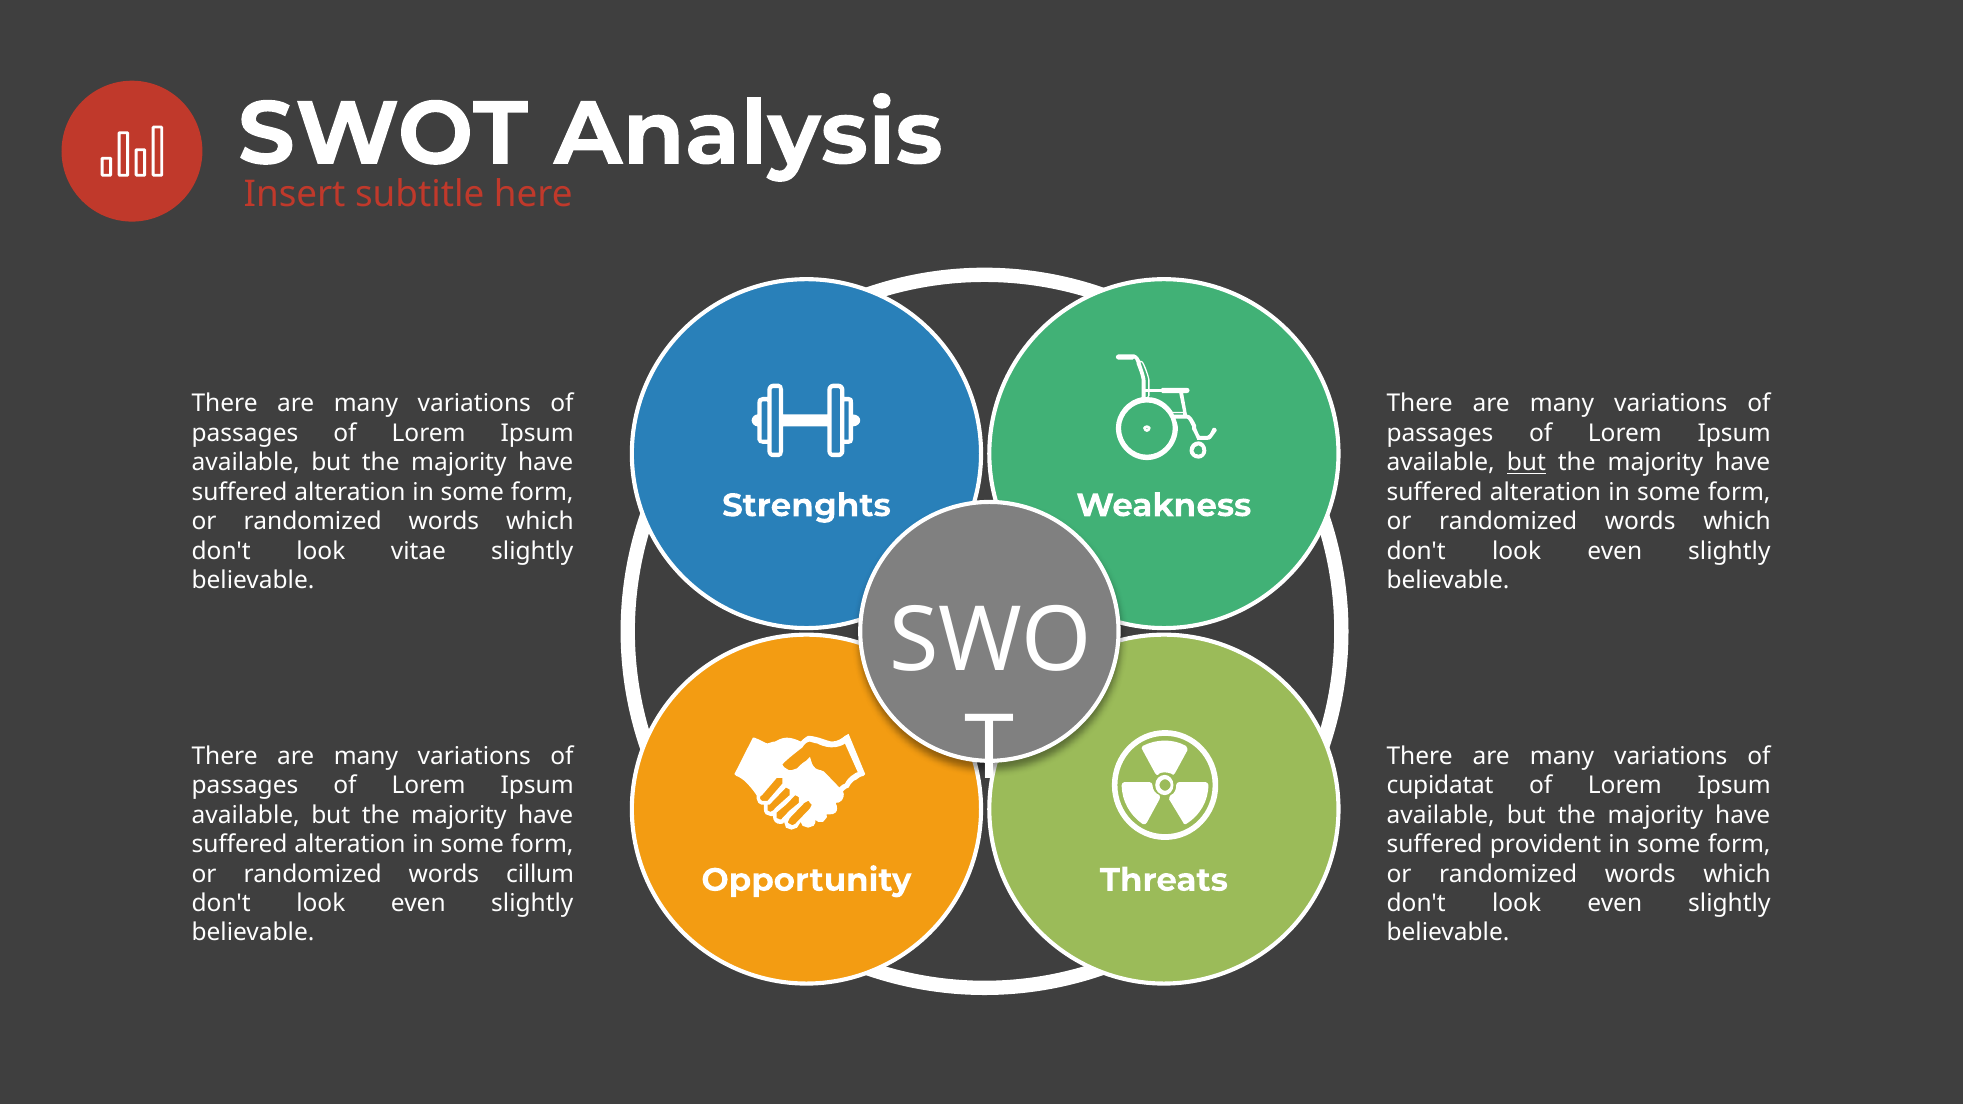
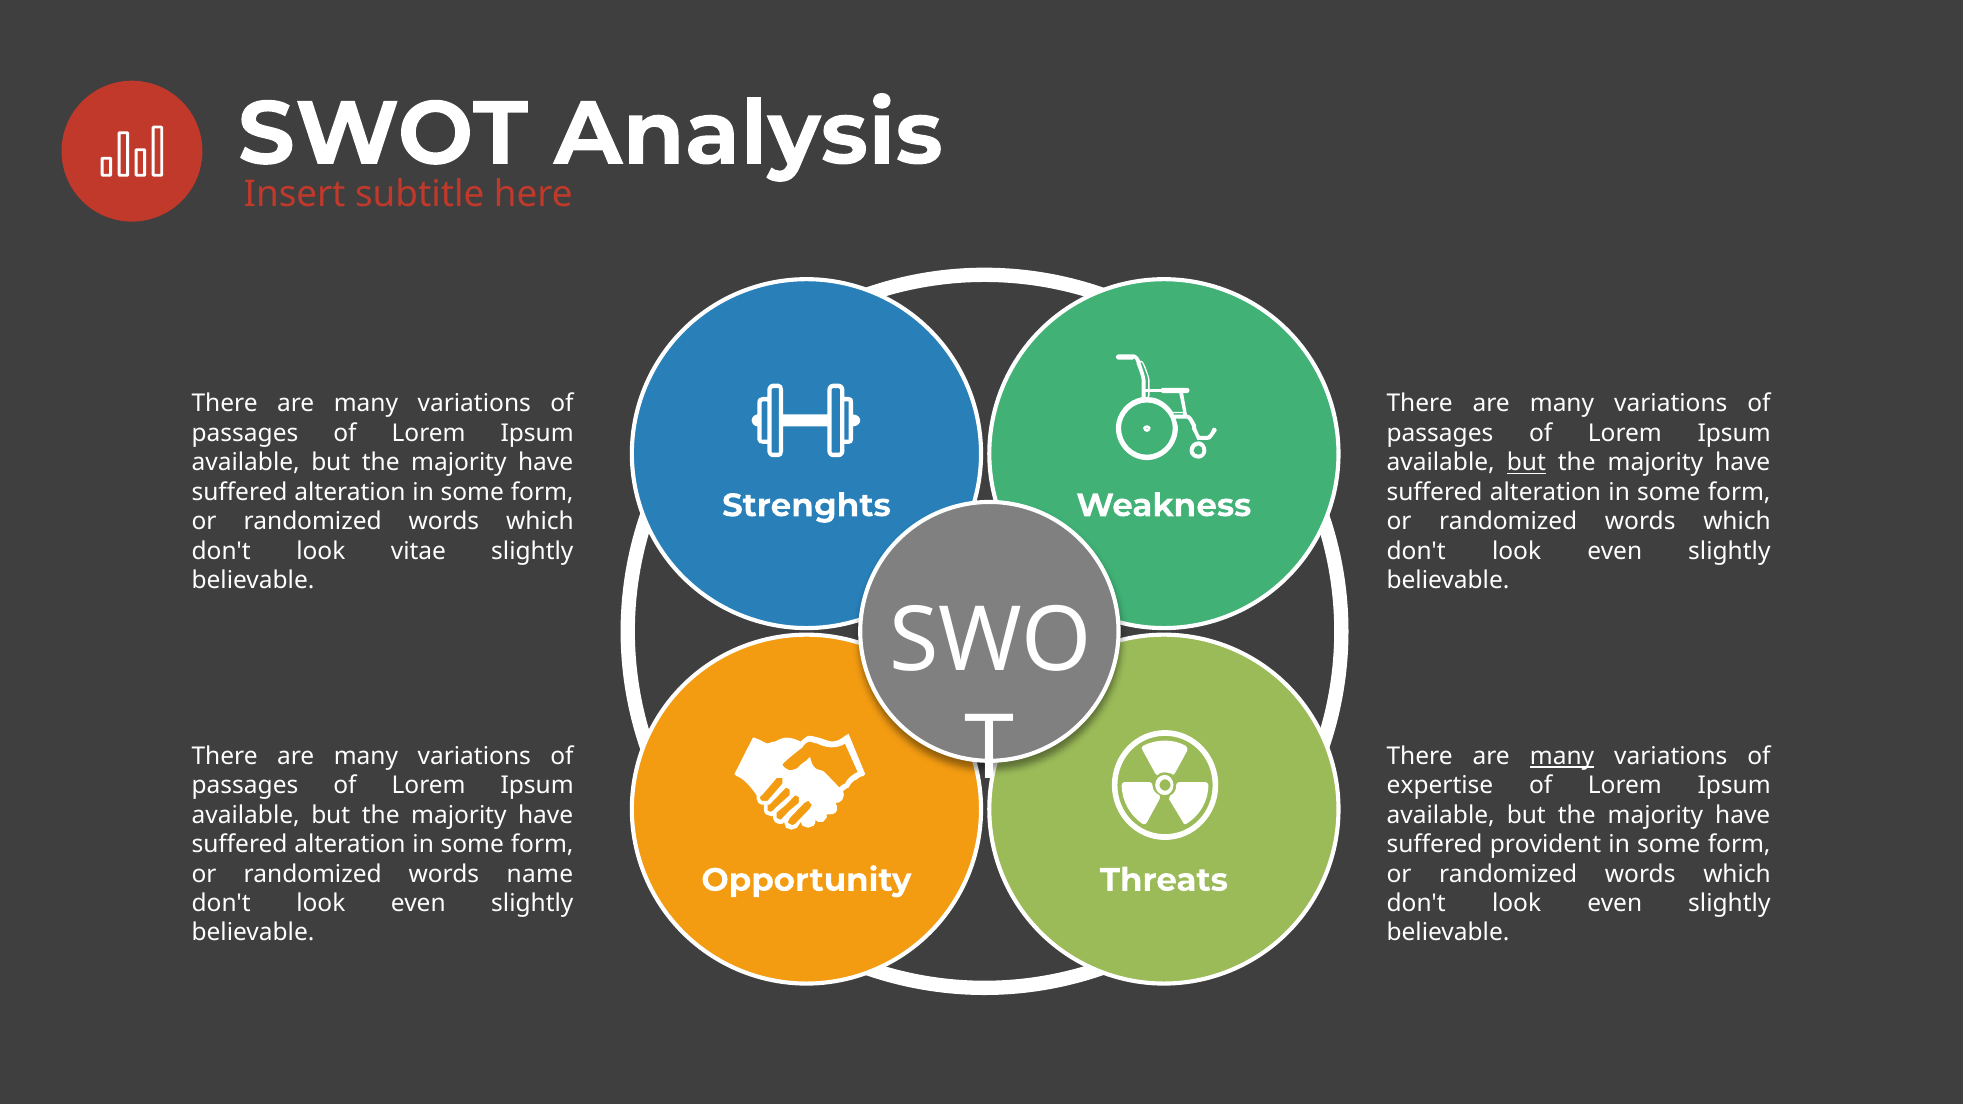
many at (1562, 756) underline: none -> present
cupidatat: cupidatat -> expertise
cillum: cillum -> name
